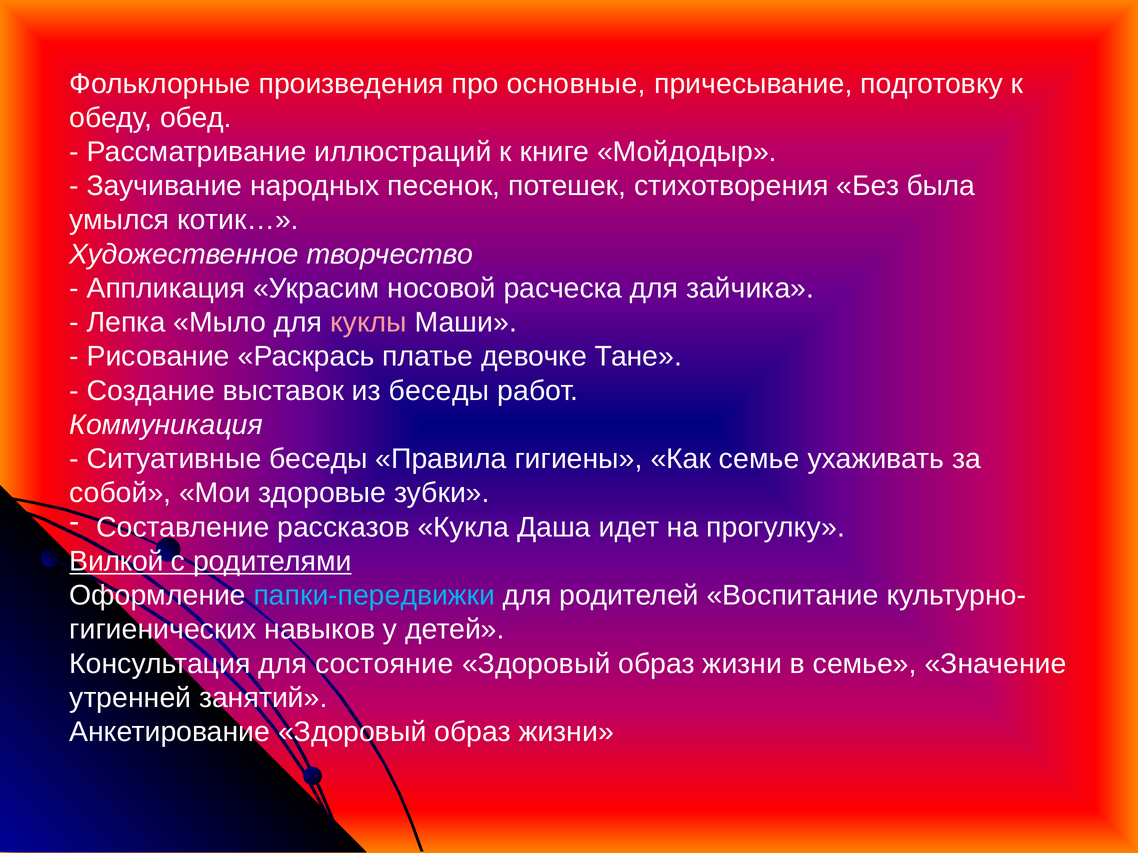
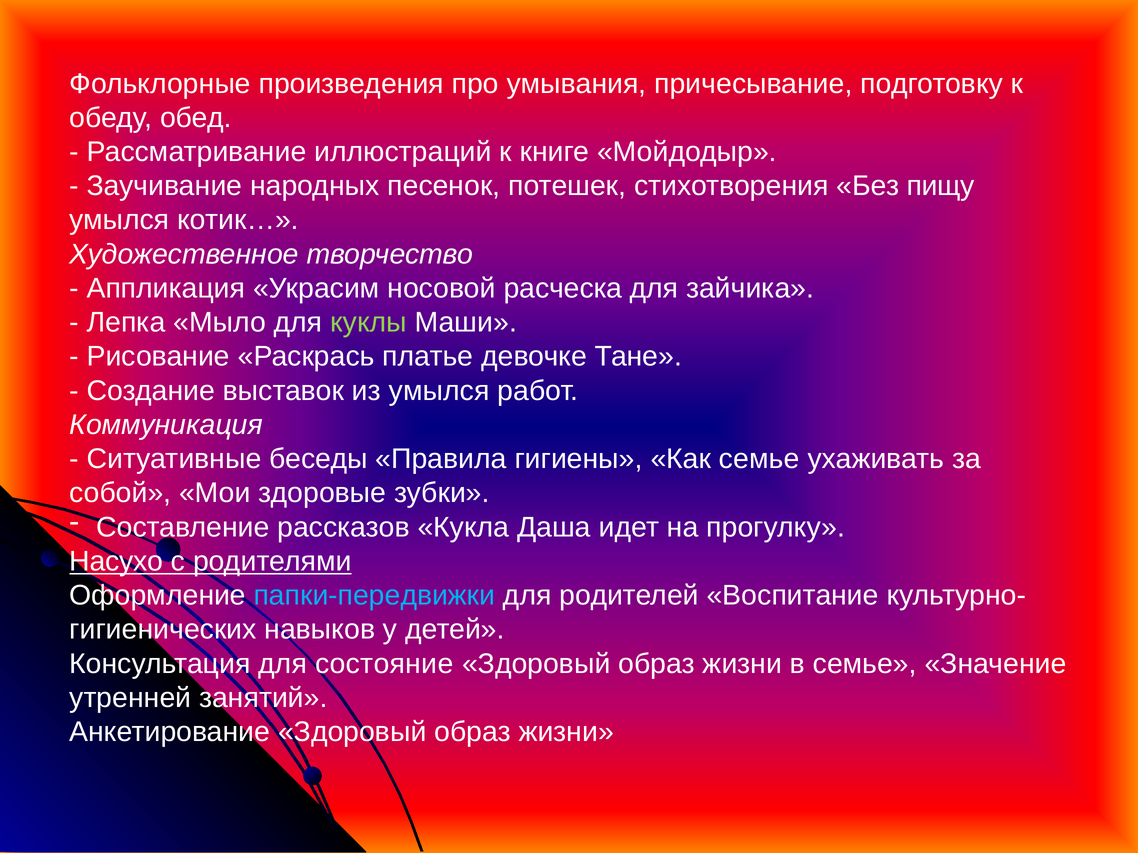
основные: основные -> умывания
была: была -> пищу
куклы colour: pink -> light green
из беседы: беседы -> умылся
Вилкой: Вилкой -> Насухо
